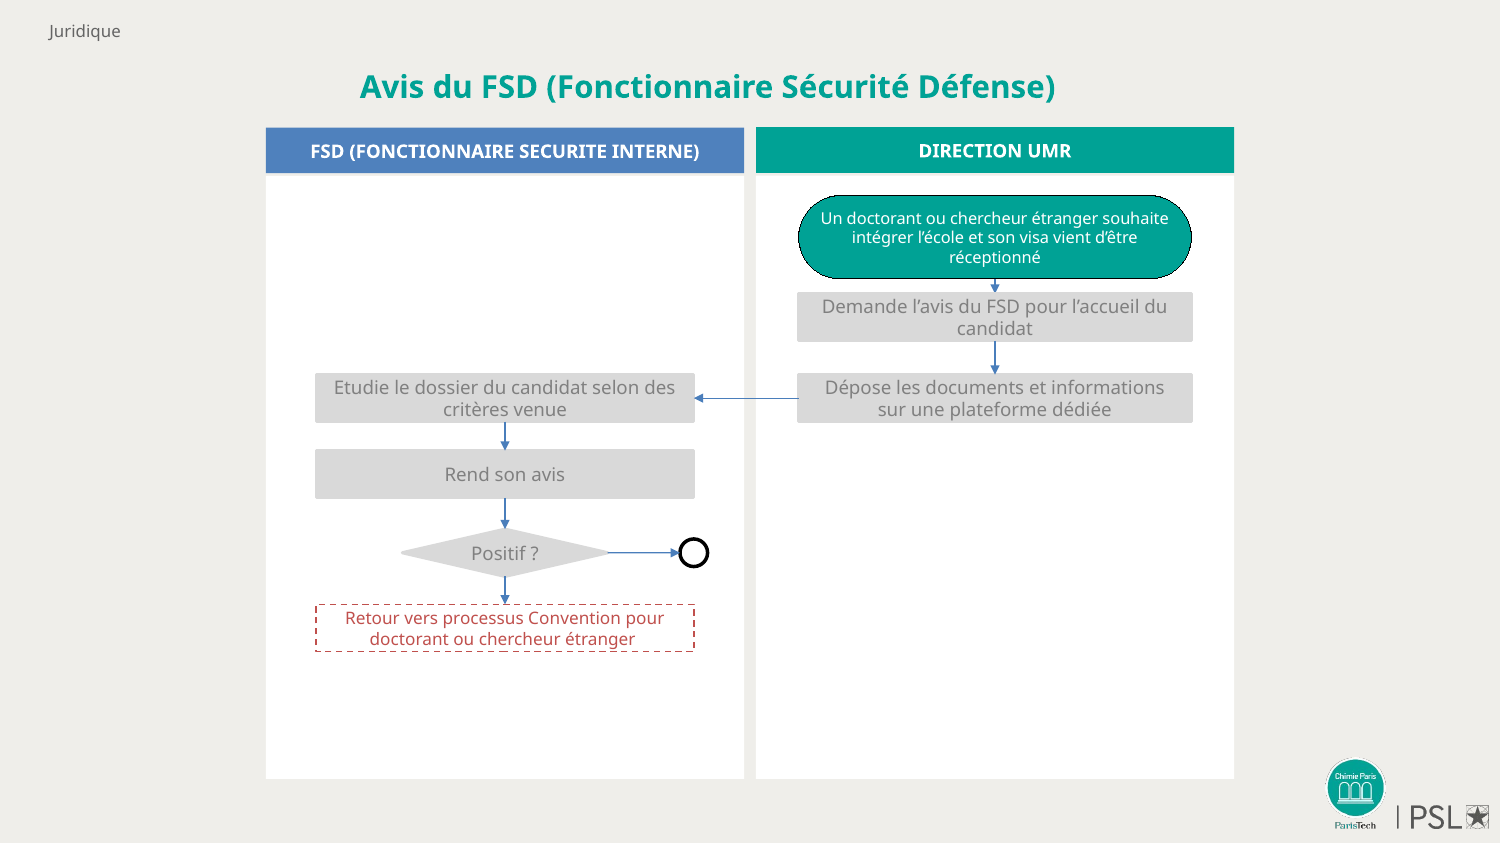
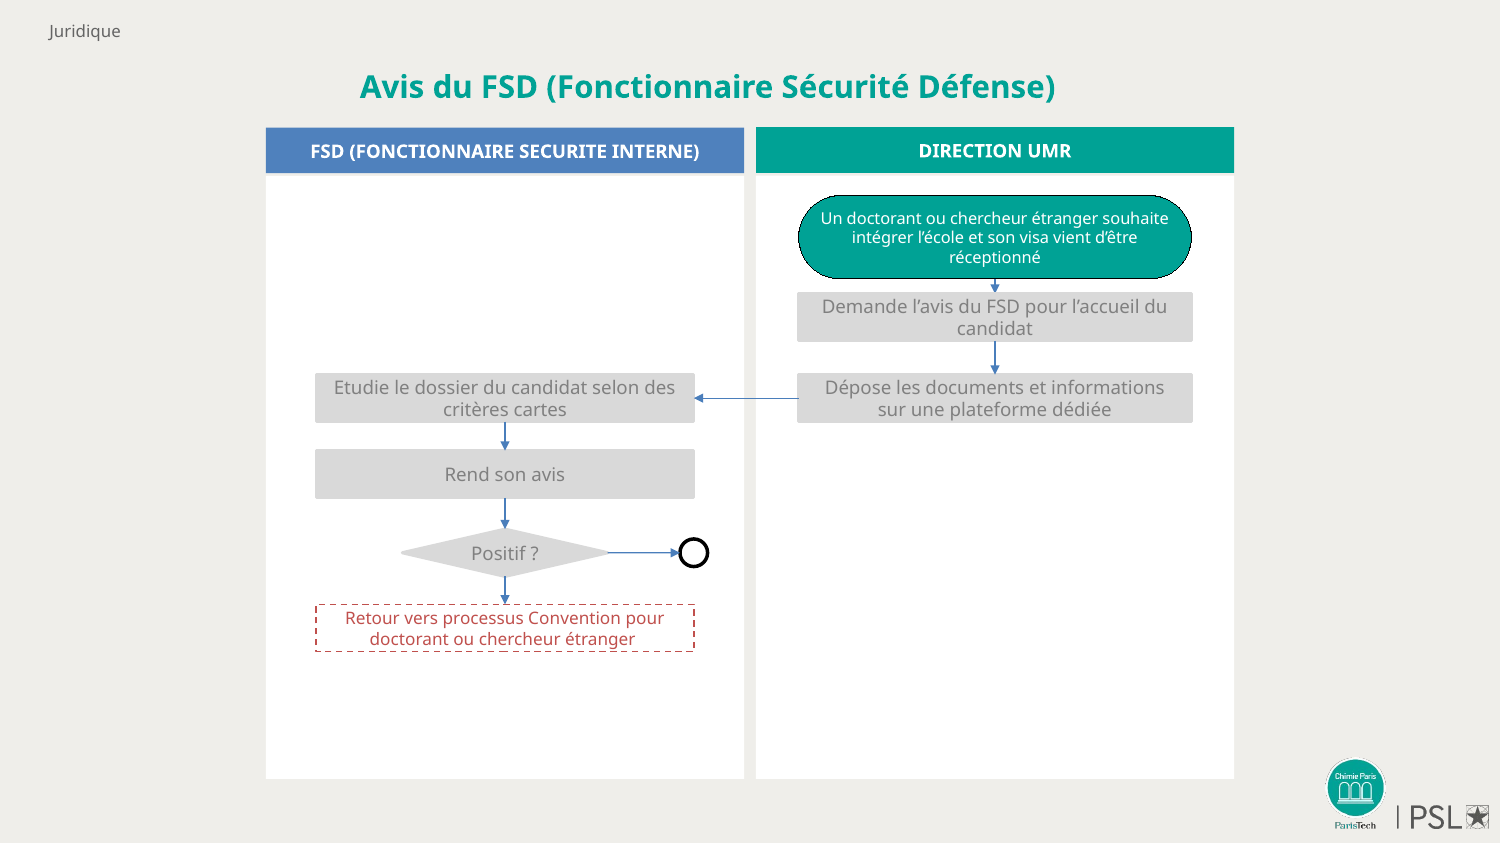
venue: venue -> cartes
